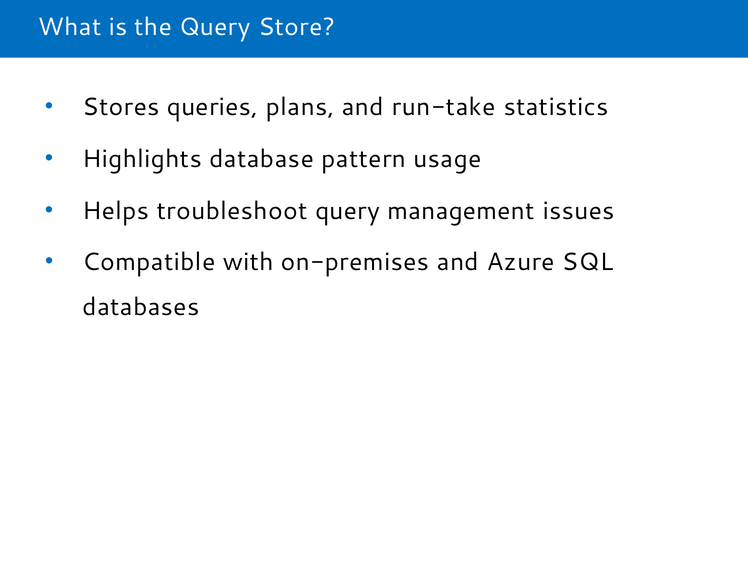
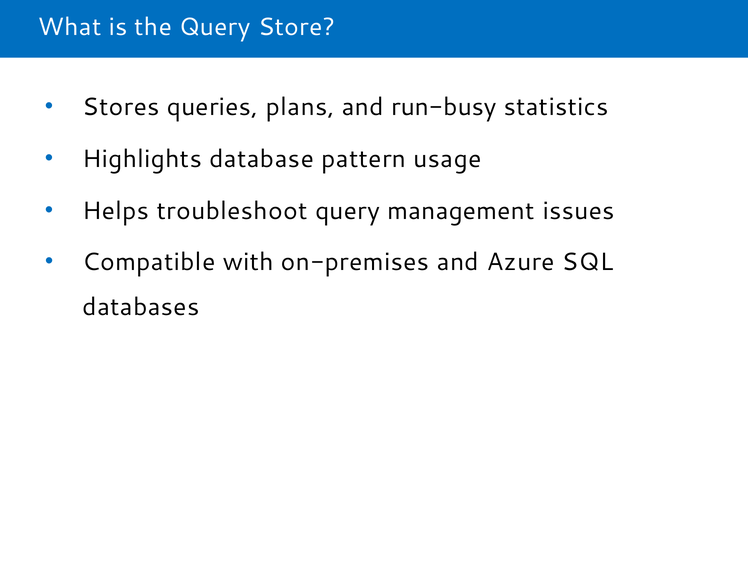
run-take: run-take -> run-busy
